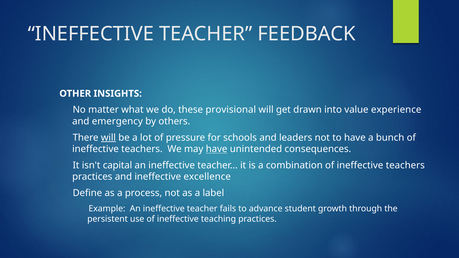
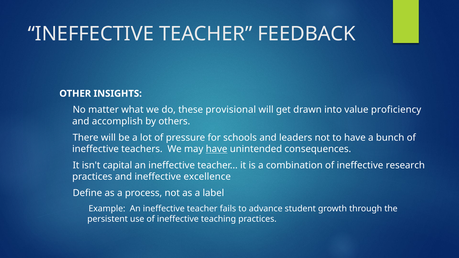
experience: experience -> proficiency
emergency: emergency -> accomplish
will at (108, 138) underline: present -> none
combination of ineffective teachers: teachers -> research
